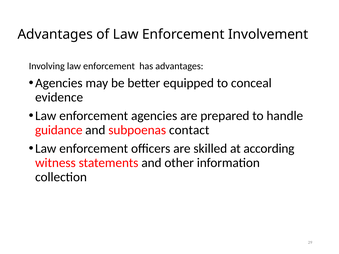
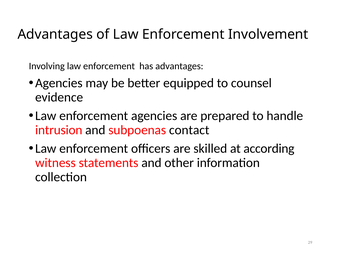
conceal: conceal -> counsel
guidance: guidance -> intrusion
